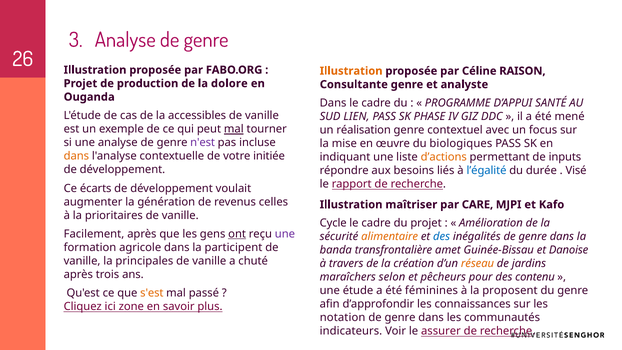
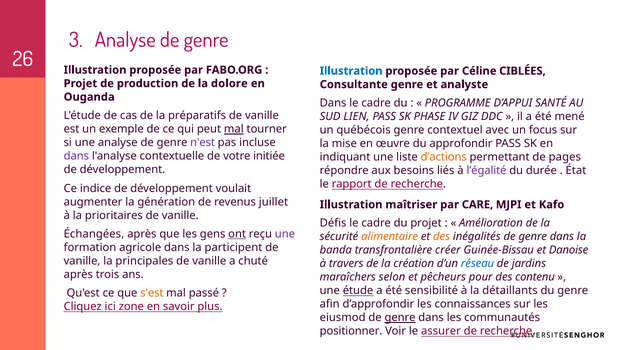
Illustration at (351, 71) colour: orange -> blue
RAISON: RAISON -> CIBLÉES
accessibles: accessibles -> préparatifs
réalisation: réalisation -> québécois
biologiques: biologiques -> approfondir
dans at (76, 156) colour: orange -> purple
inputs: inputs -> pages
l’égalité colour: blue -> purple
Visé: Visé -> État
écarts: écarts -> indice
celles: celles -> juillet
Cycle: Cycle -> Défis
Facilement: Facilement -> Échangées
des at (442, 237) colour: blue -> orange
amet: amet -> créer
réseau colour: orange -> blue
étude underline: none -> present
féminines: féminines -> sensibilité
proposent: proposent -> détaillants
notation: notation -> eiusmod
genre at (400, 318) underline: none -> present
indicateurs: indicateurs -> positionner
